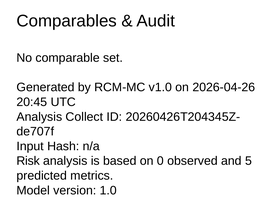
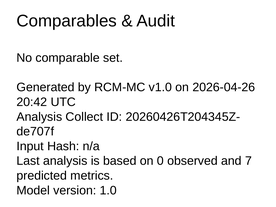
20:45: 20:45 -> 20:42
Risk: Risk -> Last
5: 5 -> 7
